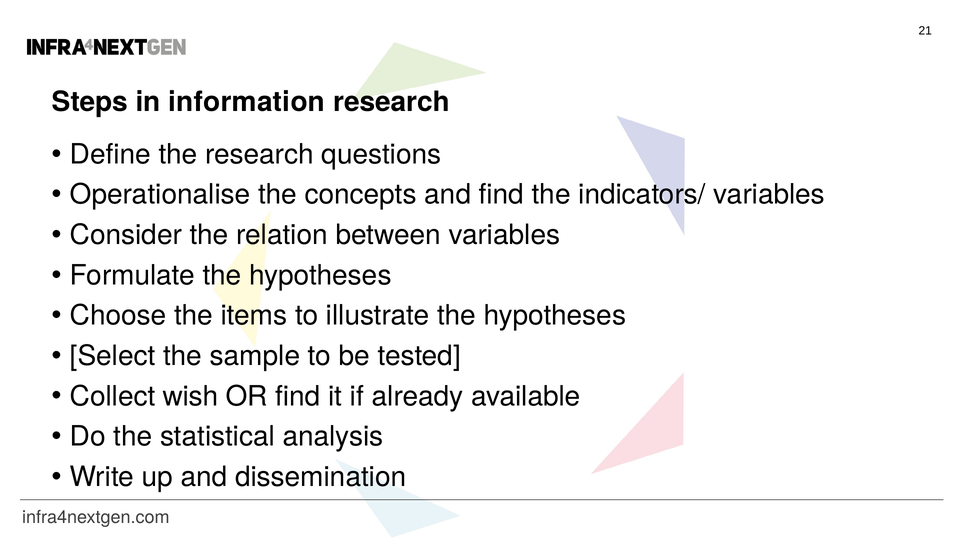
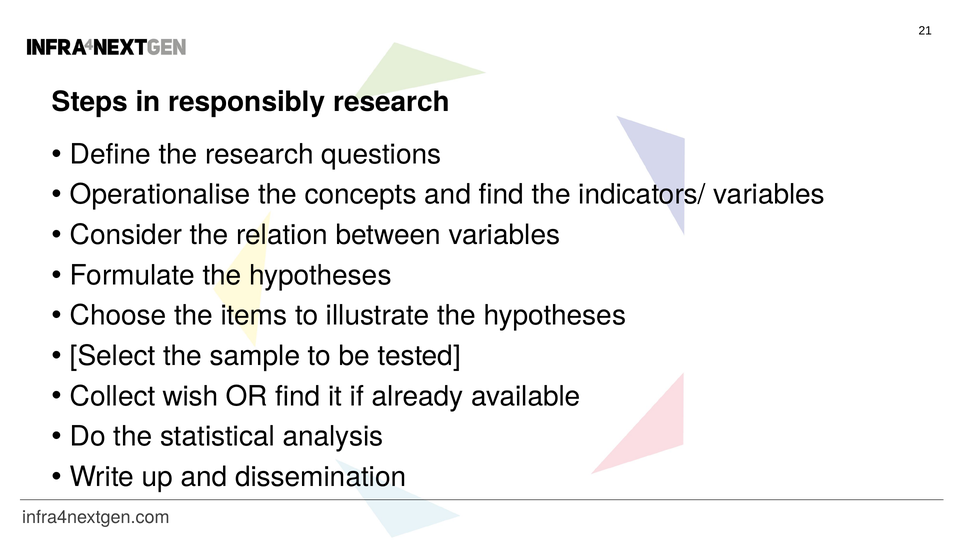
information: information -> responsibly
